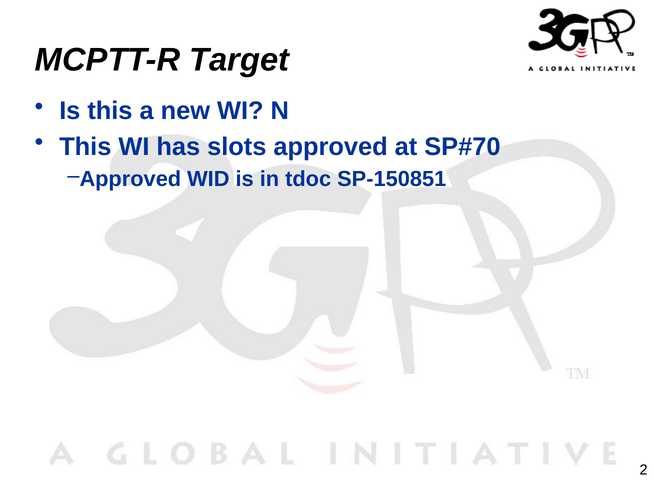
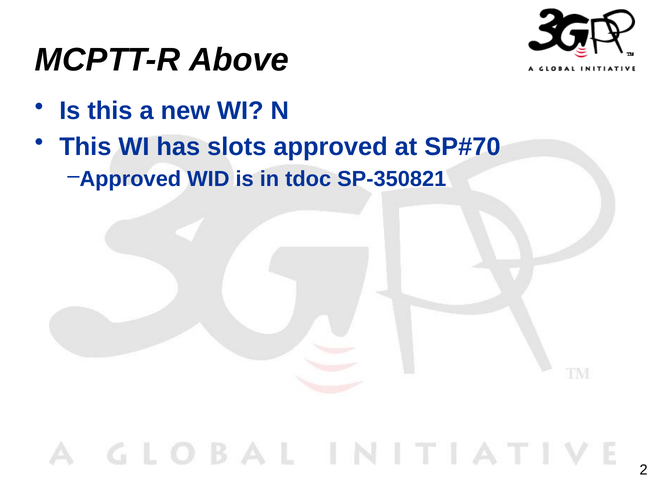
Target: Target -> Above
SP-150851: SP-150851 -> SP-350821
